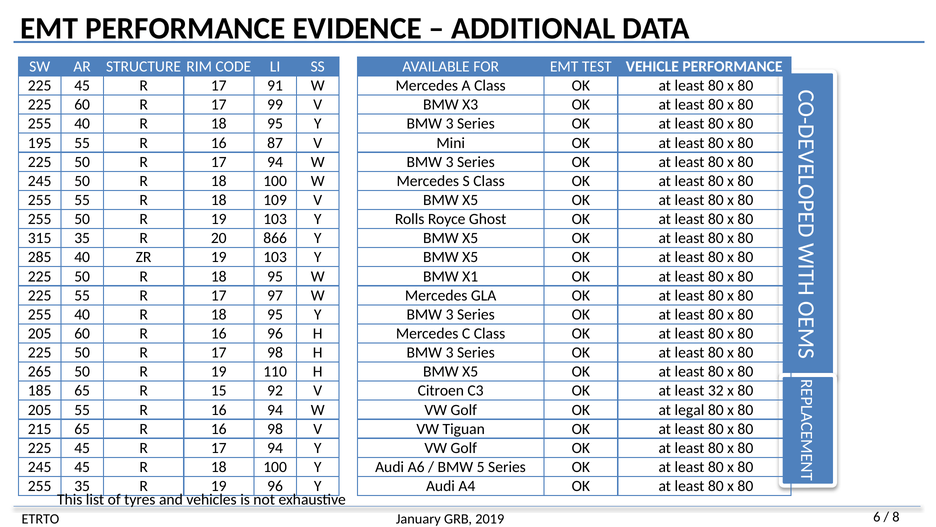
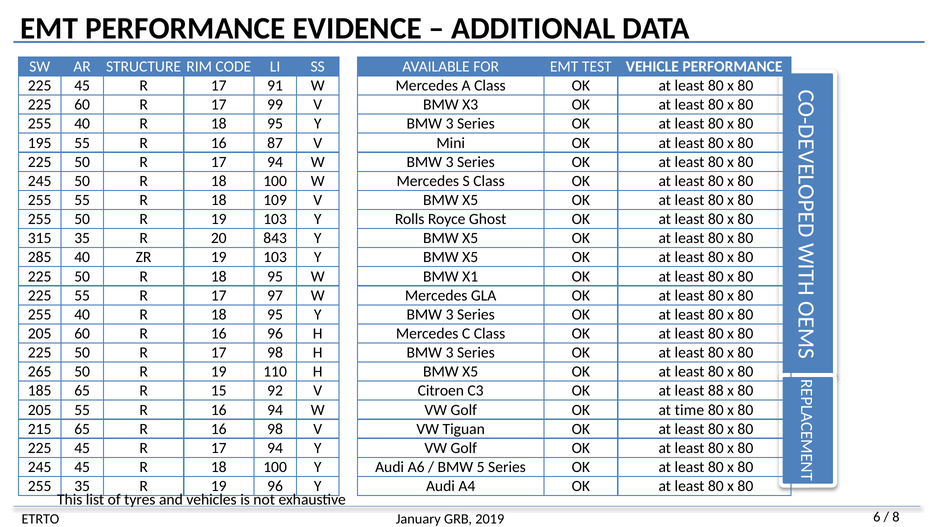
866: 866 -> 843
32: 32 -> 88
legal: legal -> time
